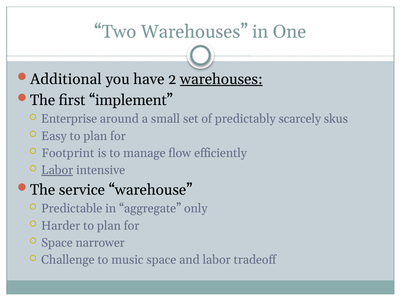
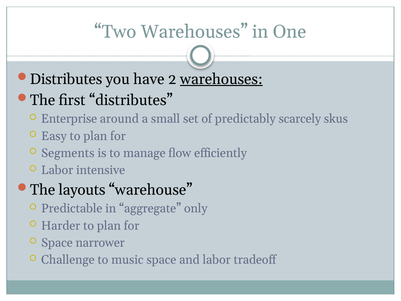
Additional at (66, 79): Additional -> Distributes
first implement: implement -> distributes
Footprint: Footprint -> Segments
Labor at (57, 170) underline: present -> none
service: service -> layouts
